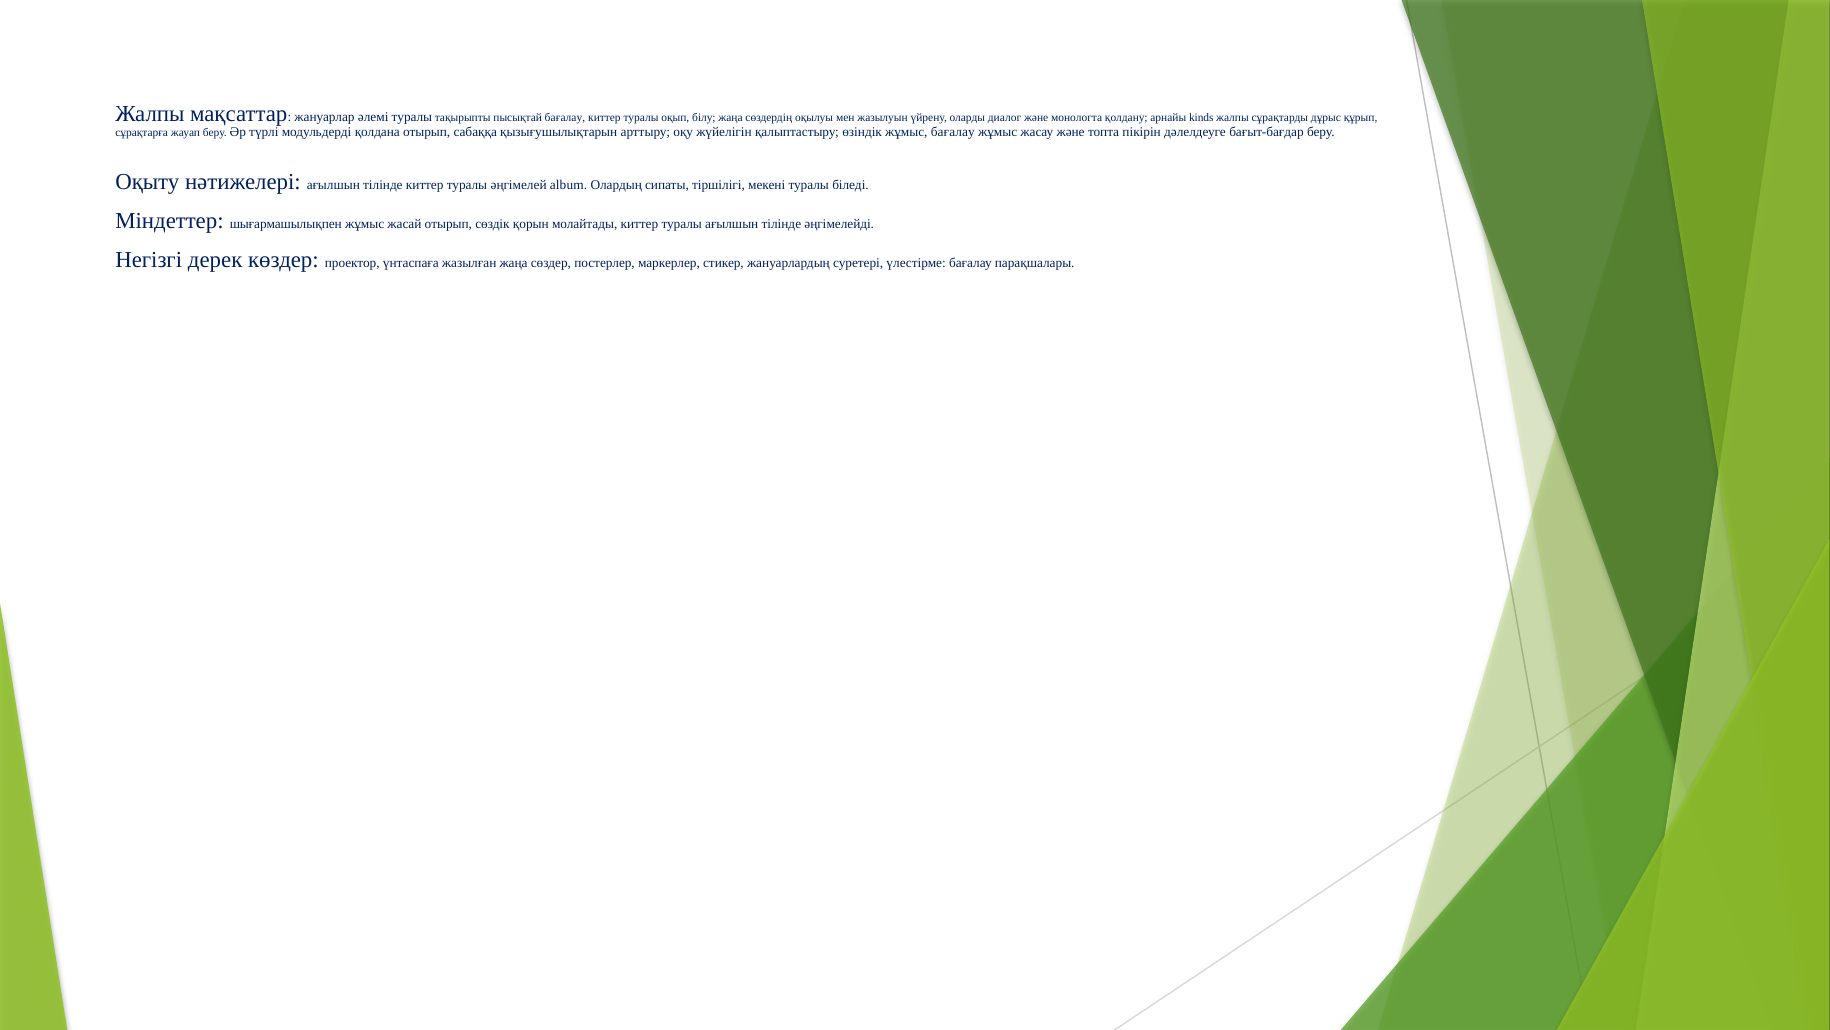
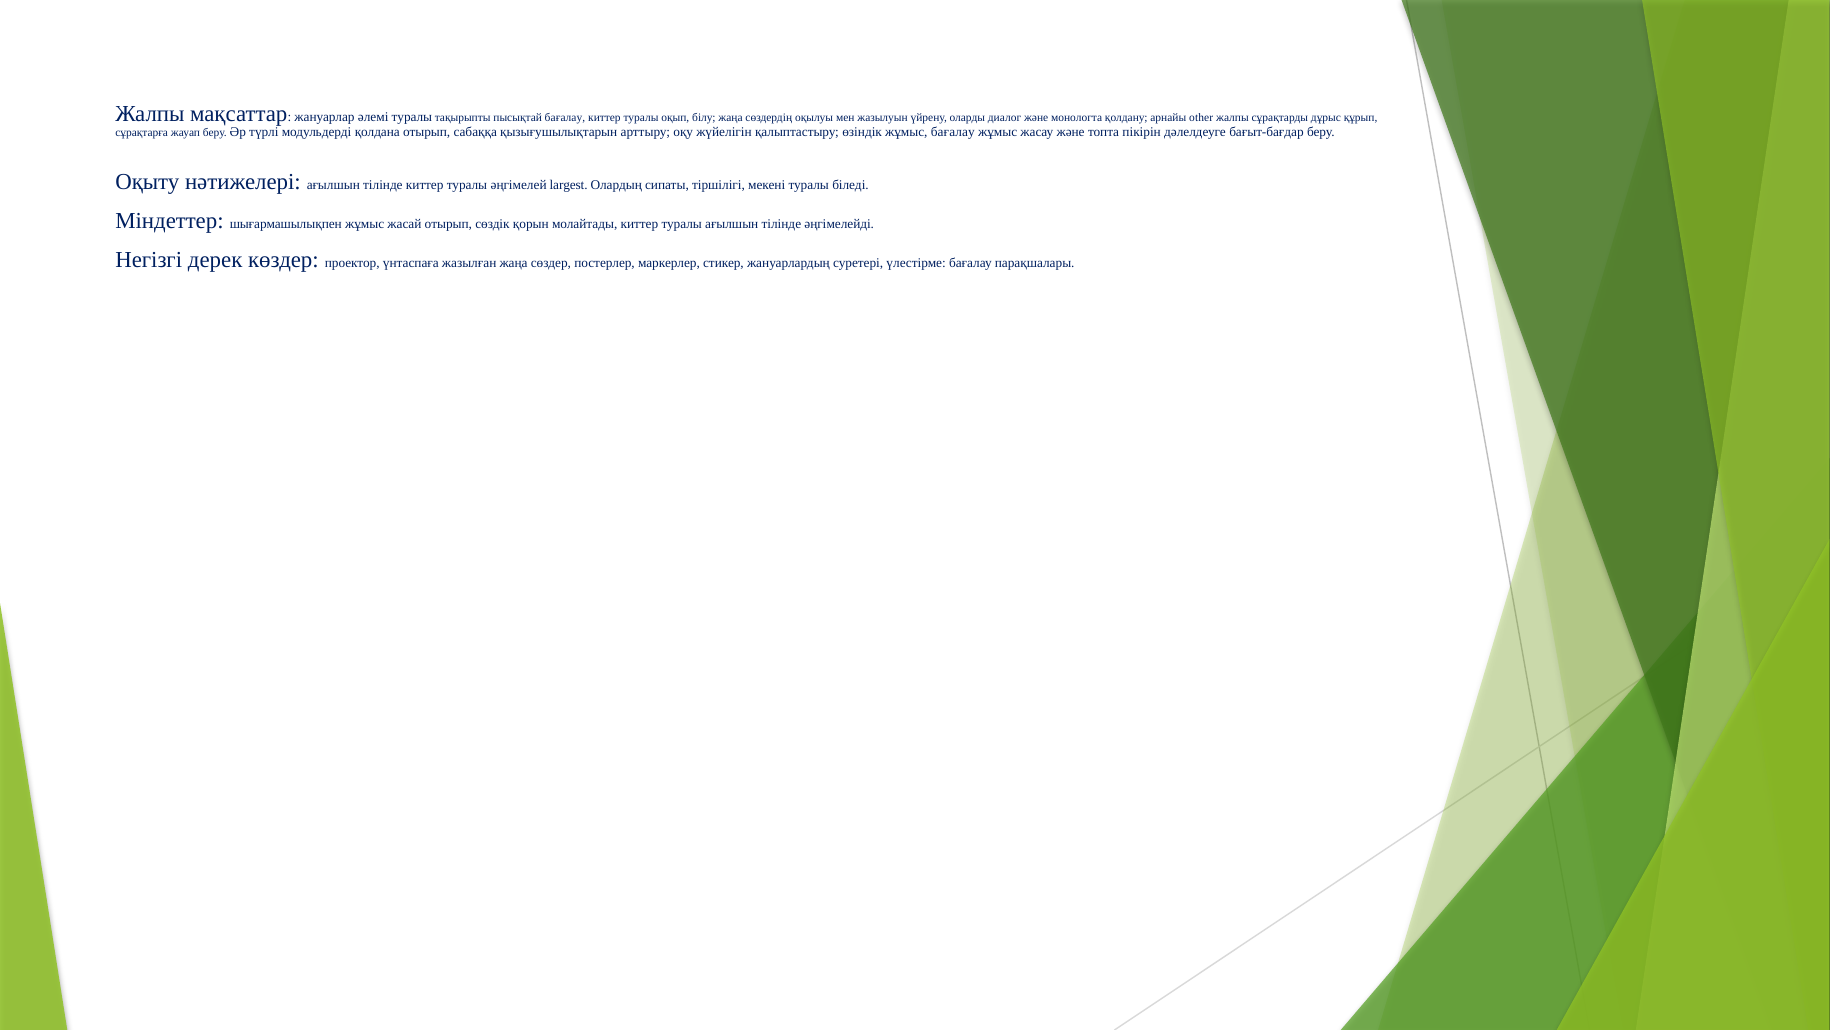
kinds: kinds -> other
album: album -> largest
